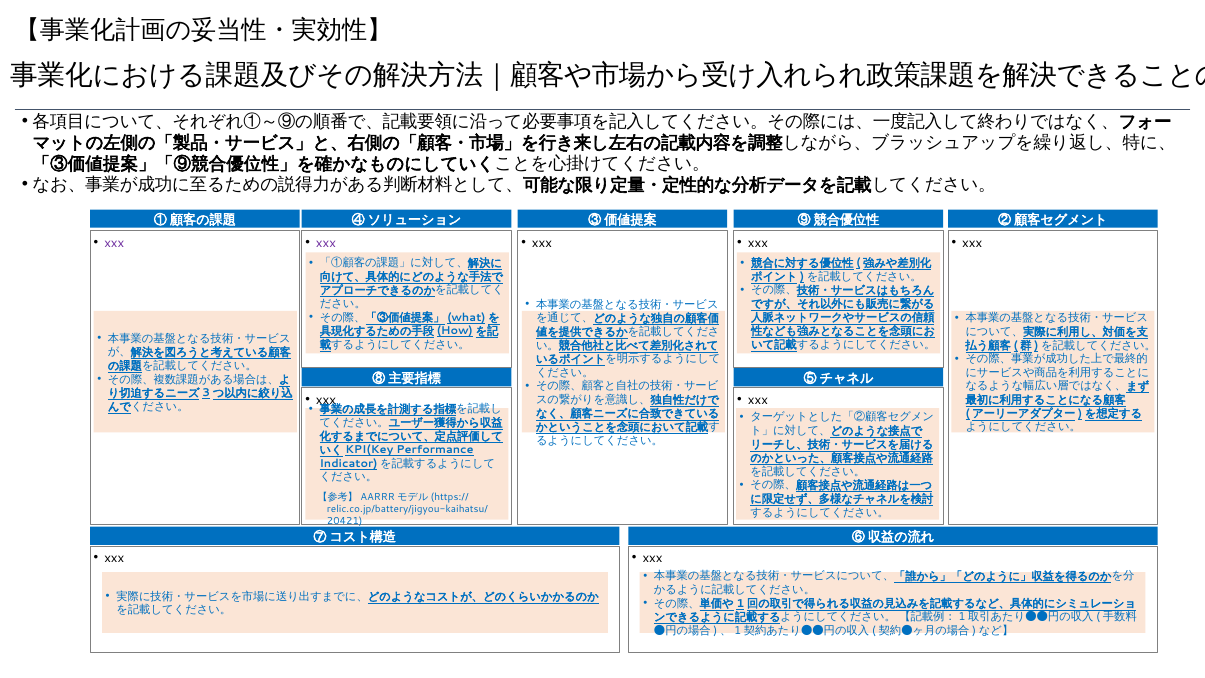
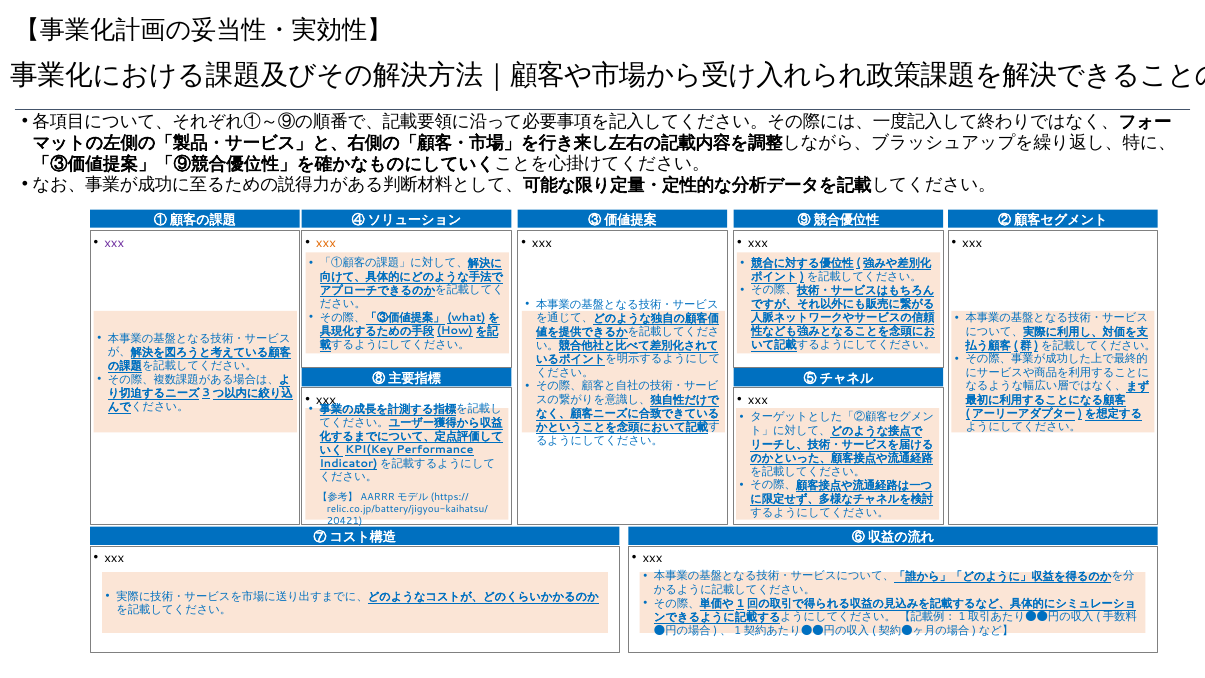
xxx at (326, 243) colour: purple -> orange
